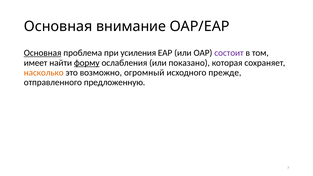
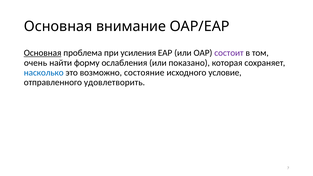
имеет: имеет -> очень
форму underline: present -> none
насколько colour: orange -> blue
огромный: огромный -> состояние
прежде: прежде -> условие
предложенную: предложенную -> удовлетворить
